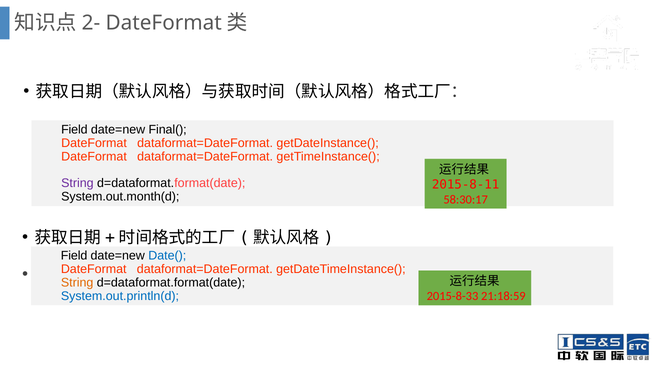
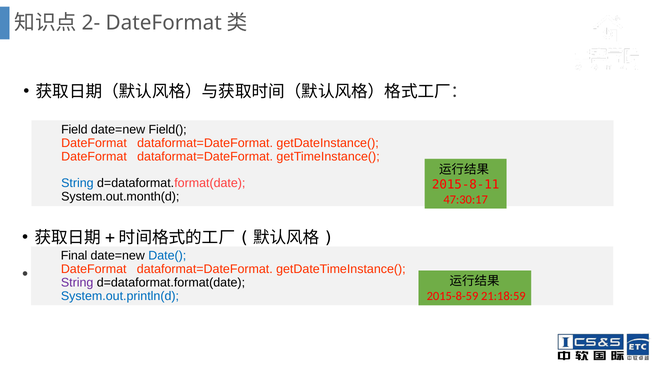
Final(: Final( -> Field(
String at (77, 183) colour: purple -> blue
58:30:17: 58:30:17 -> 47:30:17
Field at (74, 255): Field -> Final
String at (77, 282) colour: orange -> purple
2015-8-33: 2015-8-33 -> 2015-8-59
